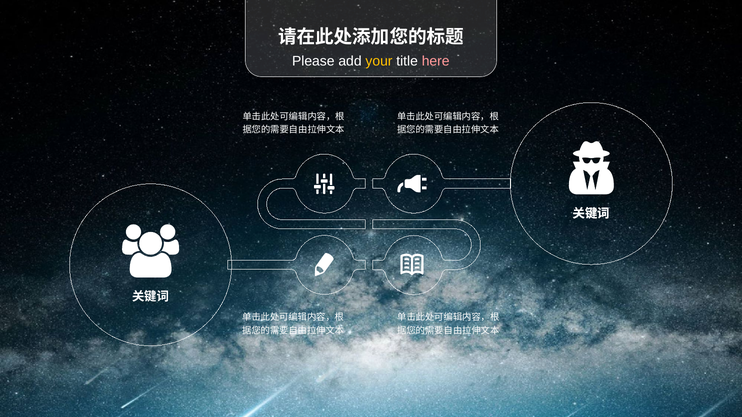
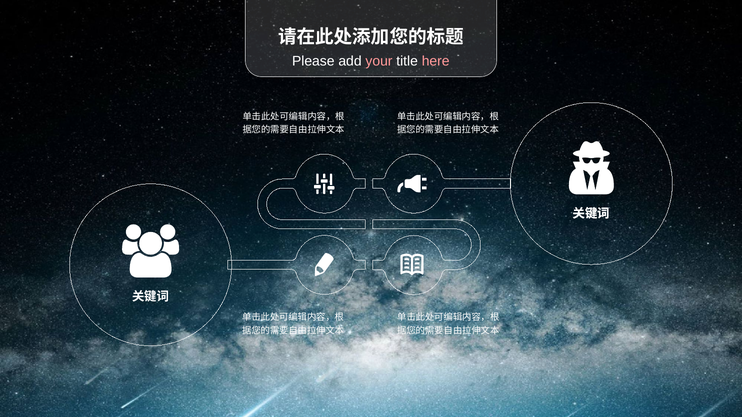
your colour: yellow -> pink
